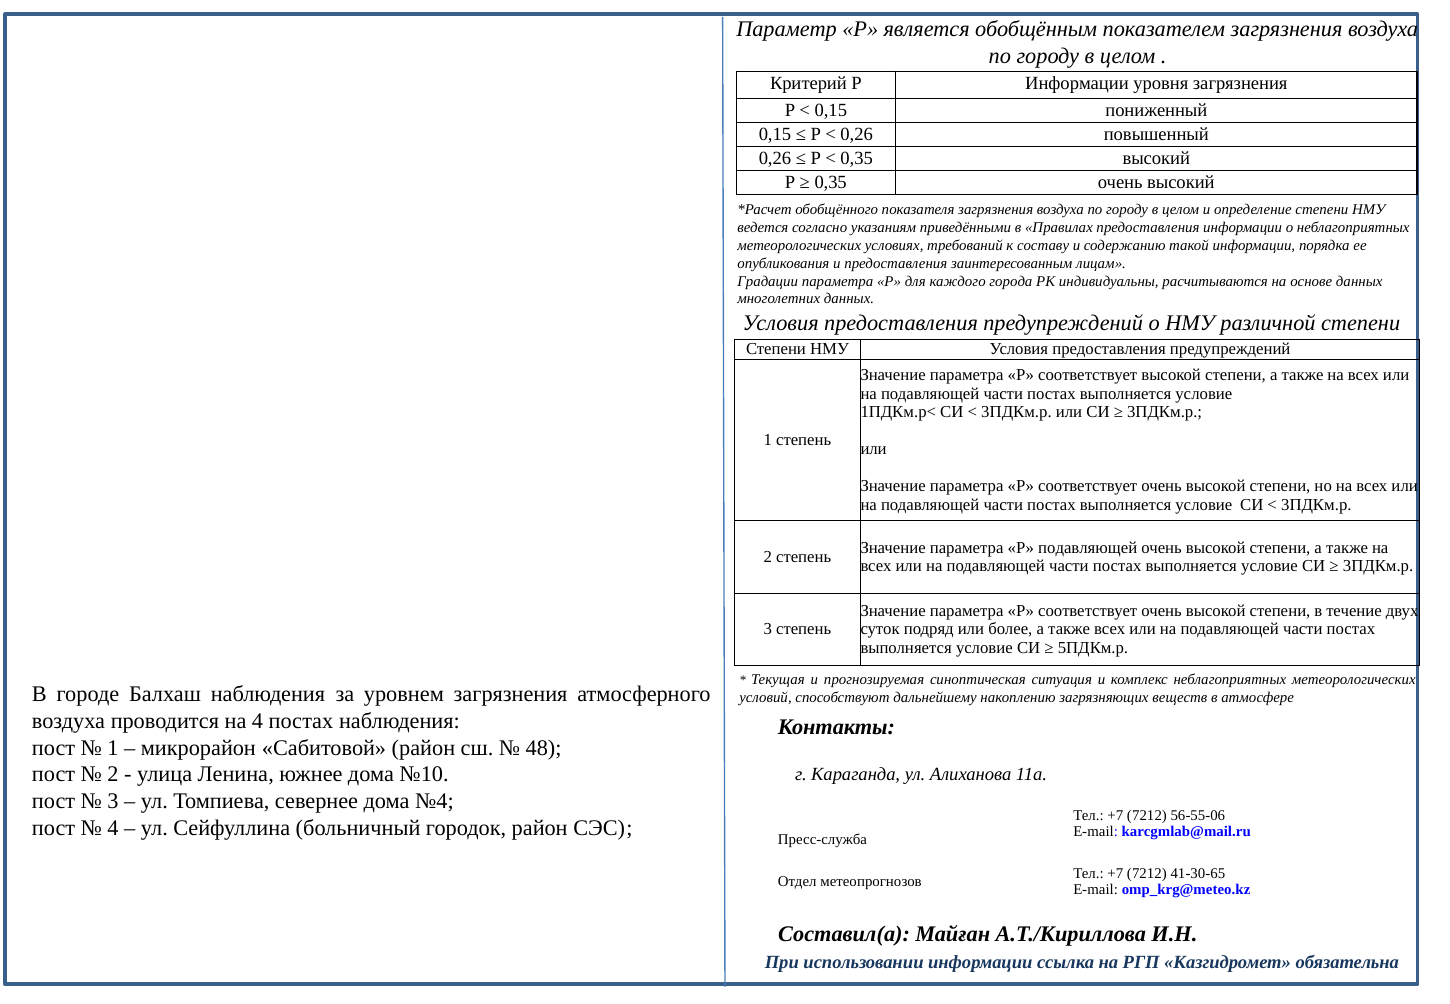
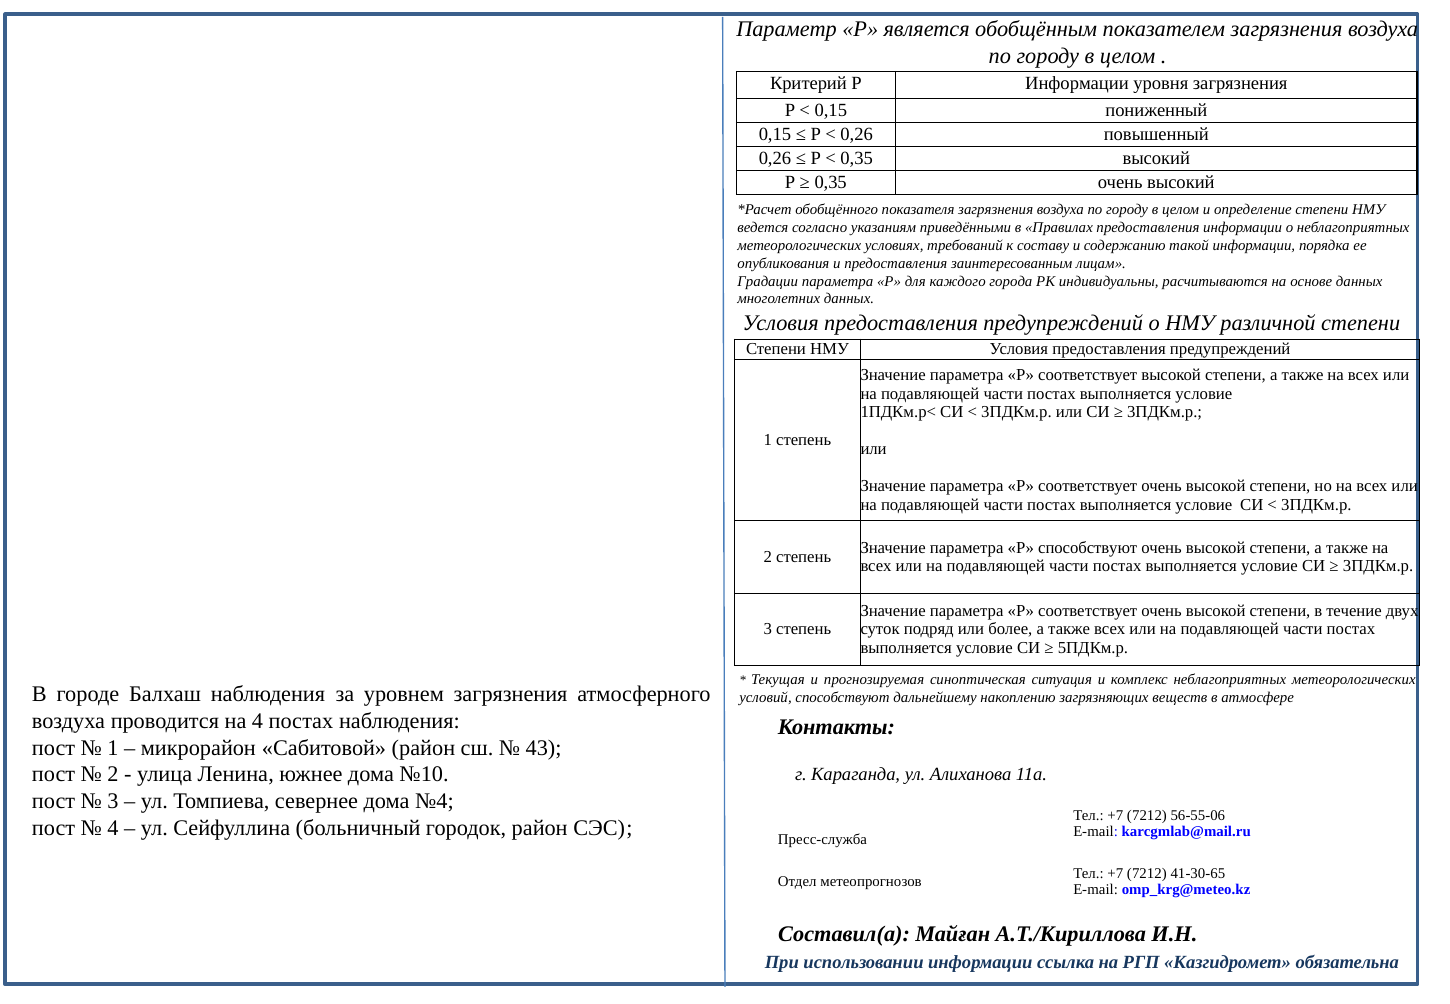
Р подавляющей: подавляющей -> способствуют
48: 48 -> 43
